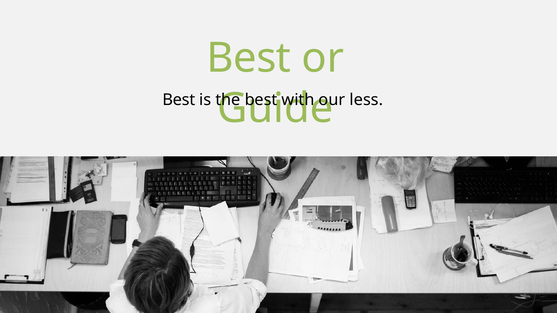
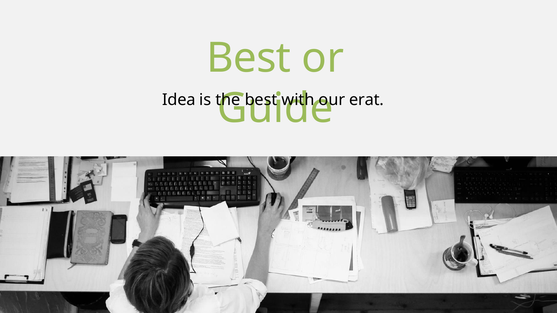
Best at (179, 100): Best -> Idea
less: less -> erat
